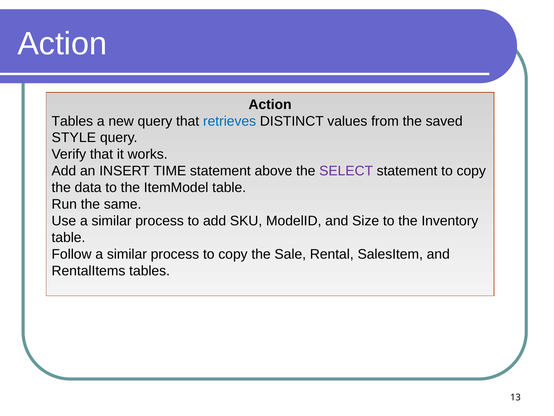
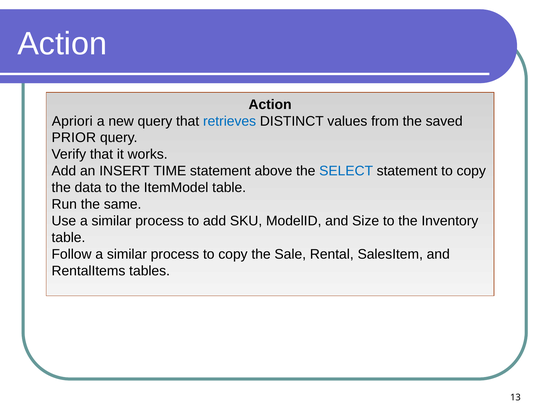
Tables at (72, 121): Tables -> Apriori
STYLE: STYLE -> PRIOR
SELECT colour: purple -> blue
